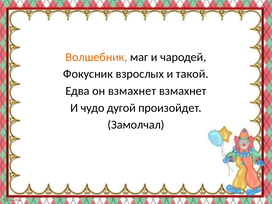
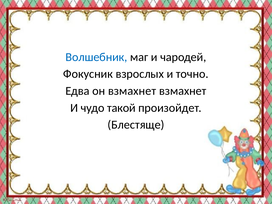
Волшебник colour: orange -> blue
такой: такой -> точно
дугой: дугой -> такой
Замолчал: Замолчал -> Блестяще
